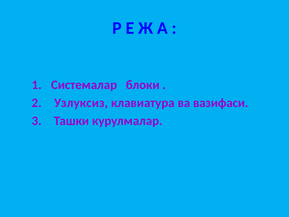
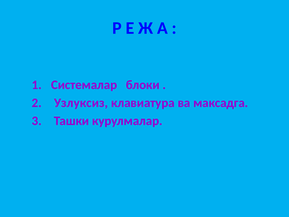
вазифаси: вазифаси -> максадга
